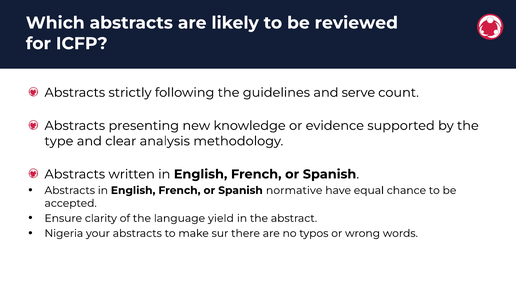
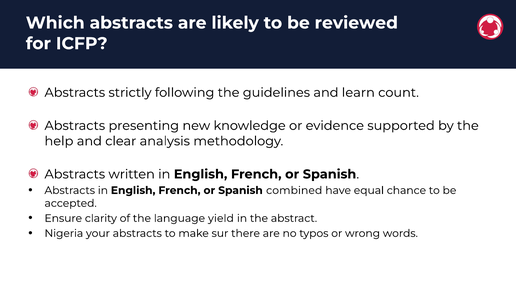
serve: serve -> learn
type: type -> help
normative: normative -> combined
